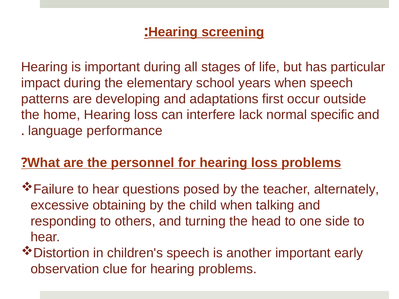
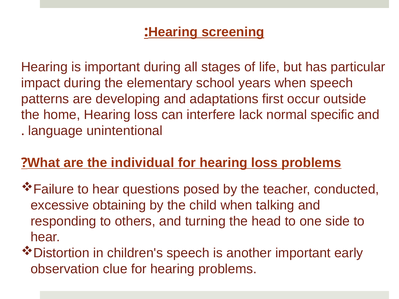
performance: performance -> unintentional
personnel: personnel -> individual
alternately: alternately -> conducted
